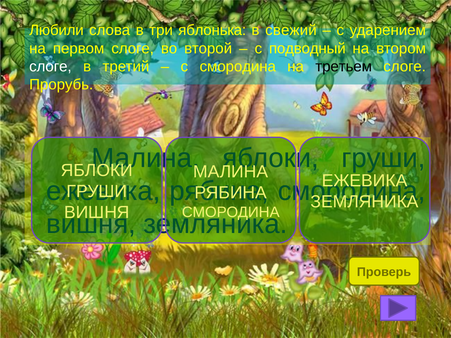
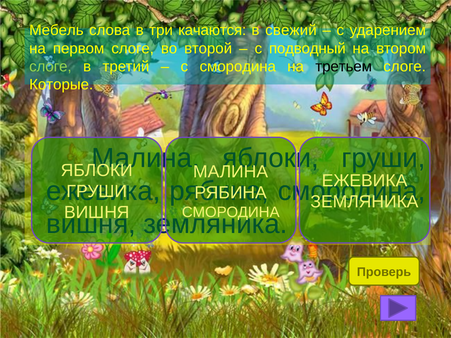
Любили: Любили -> Мебель
яблонька: яблонька -> качаются
слоге at (50, 66) colour: white -> light green
Прорубь: Прорубь -> Которые
